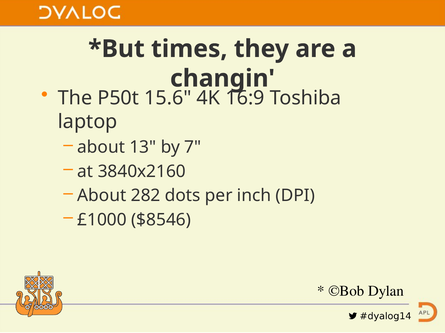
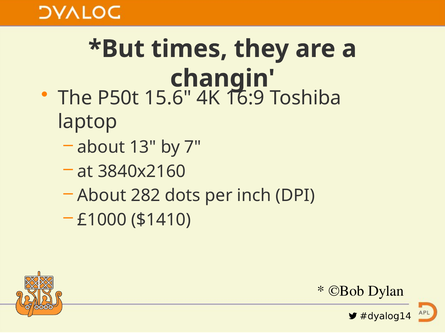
$8546: $8546 -> $1410
